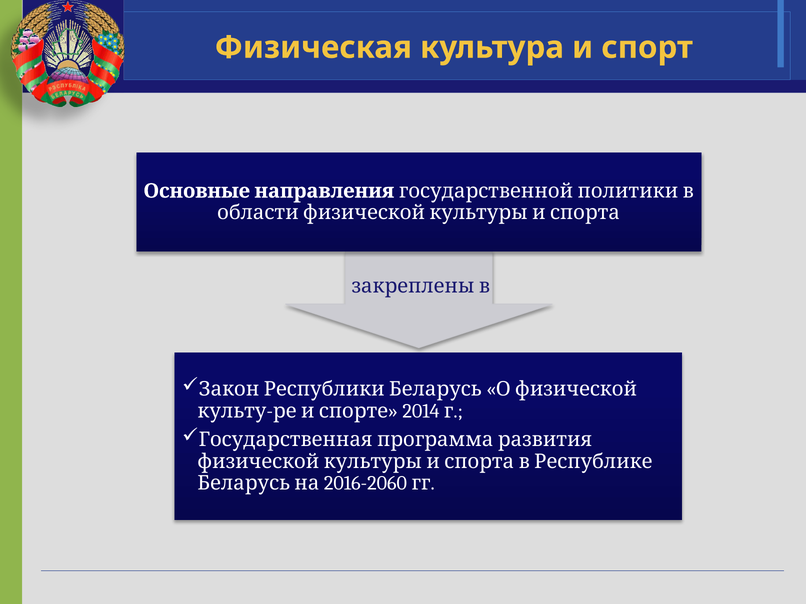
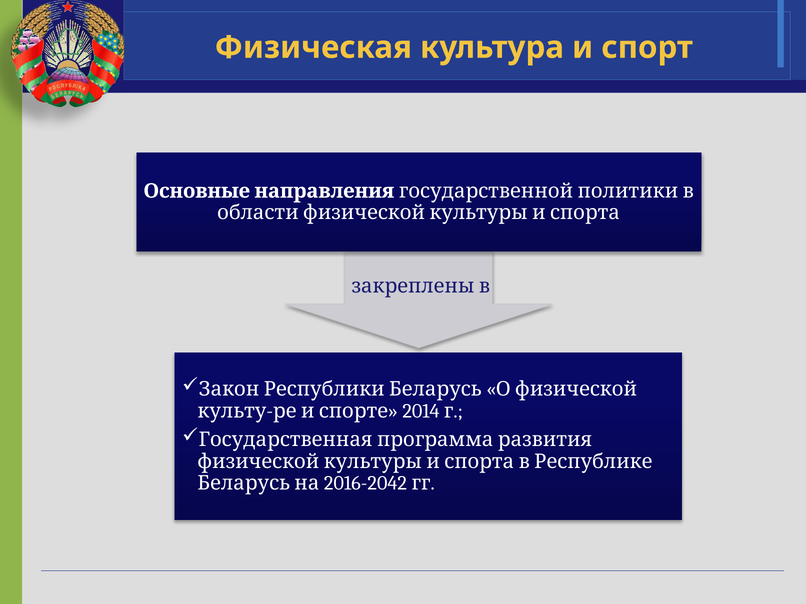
2016-2060: 2016-2060 -> 2016-2042
